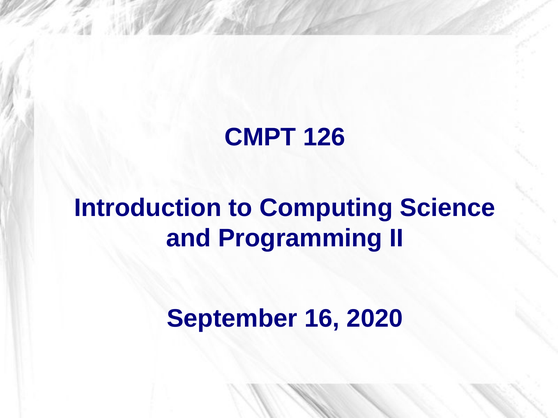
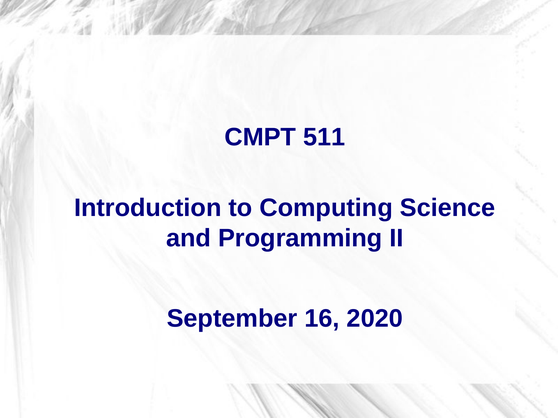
126: 126 -> 511
